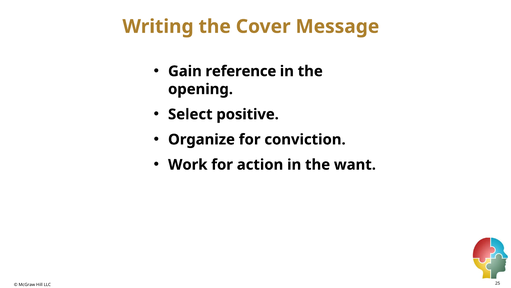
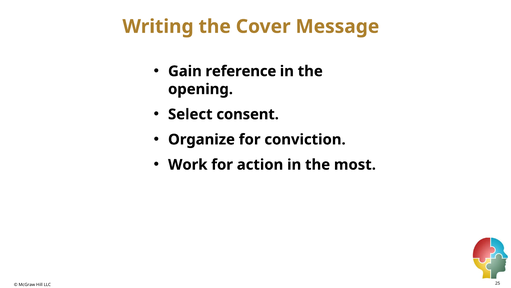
positive: positive -> consent
want: want -> most
